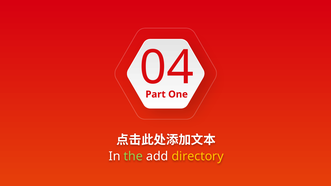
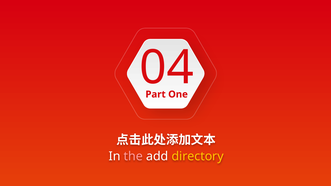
the colour: light green -> pink
